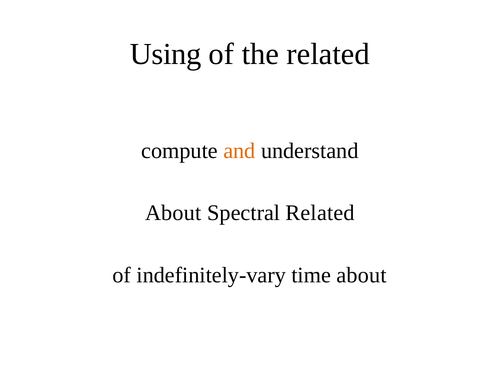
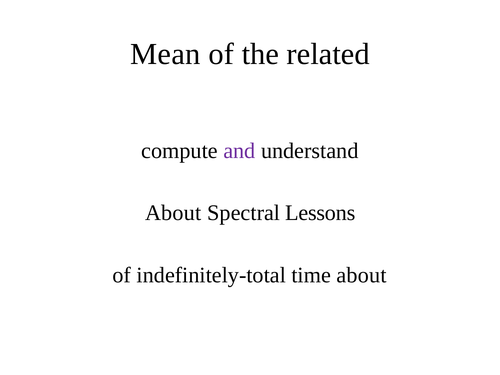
Using: Using -> Mean
and colour: orange -> purple
Spectral Related: Related -> Lessons
indefinitely-vary: indefinitely-vary -> indefinitely-total
